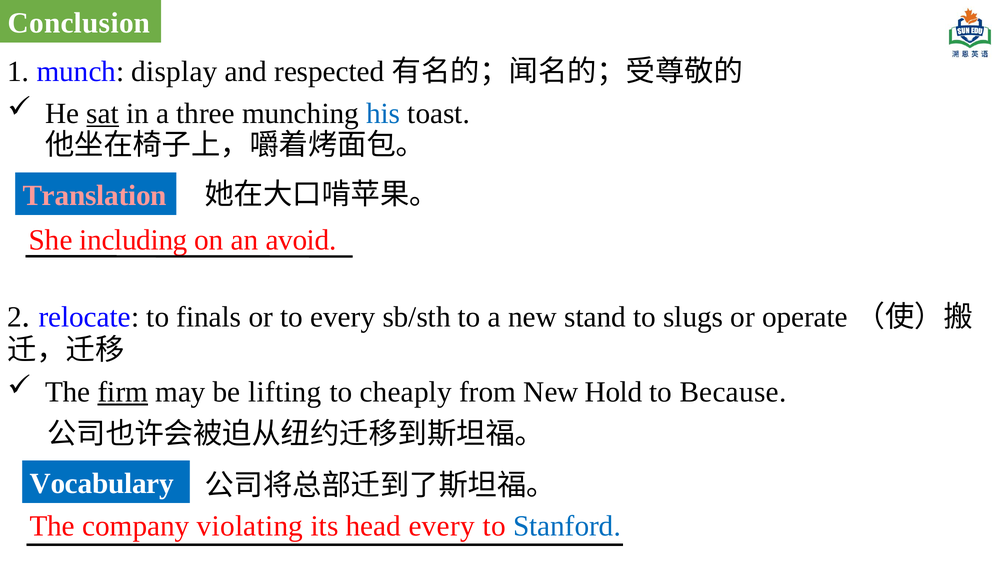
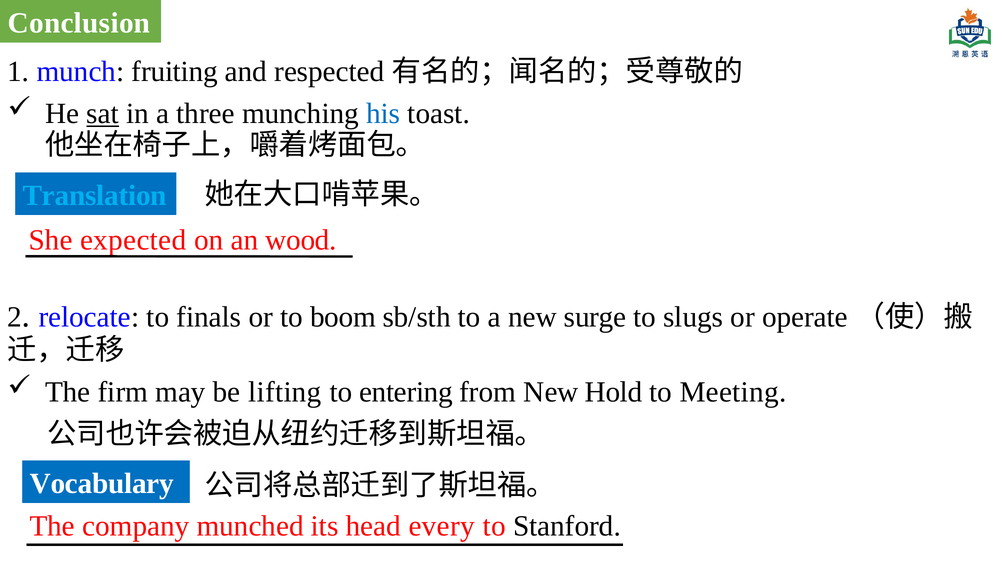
display: display -> fruiting
Translation colour: pink -> light blue
including: including -> expected
avoid: avoid -> wood
to every: every -> boom
stand: stand -> surge
firm underline: present -> none
cheaply: cheaply -> entering
Because: Because -> Meeting
violating: violating -> munched
Stanford colour: blue -> black
